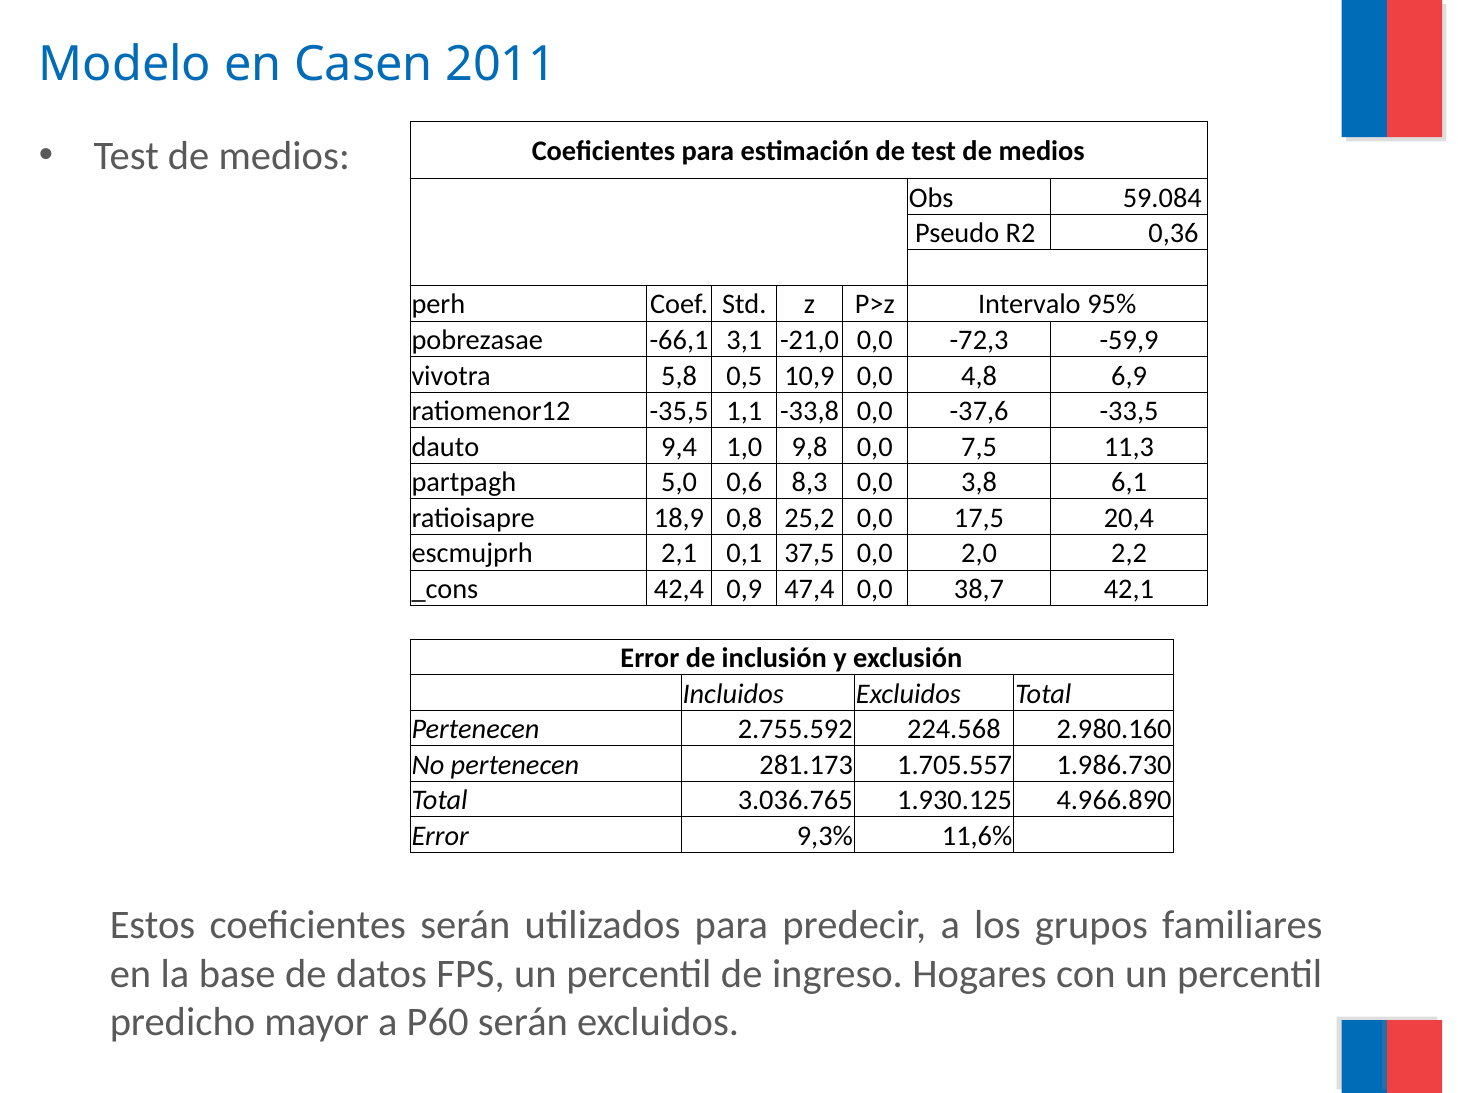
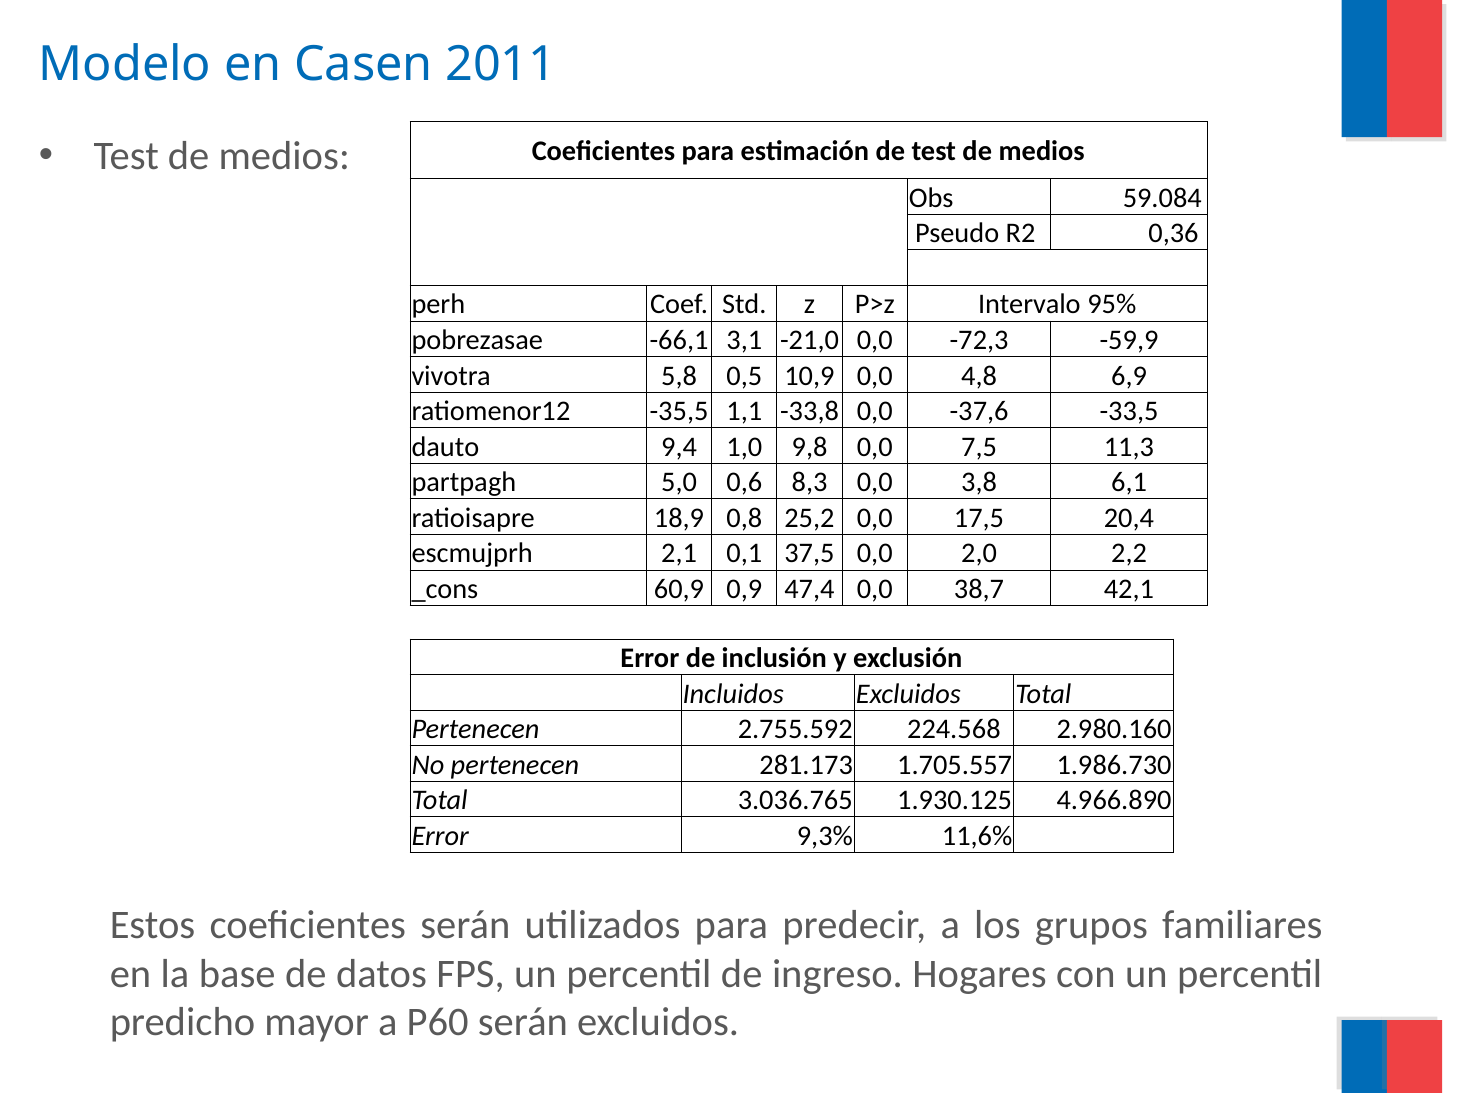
42,4: 42,4 -> 60,9
